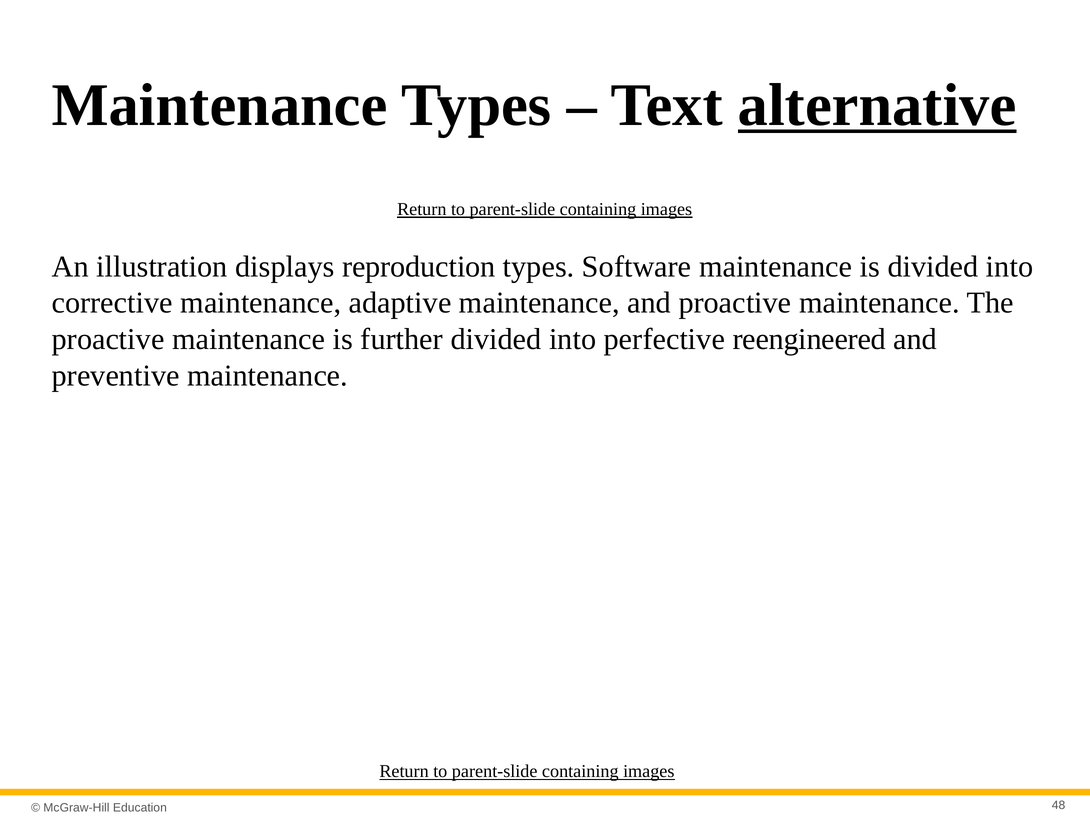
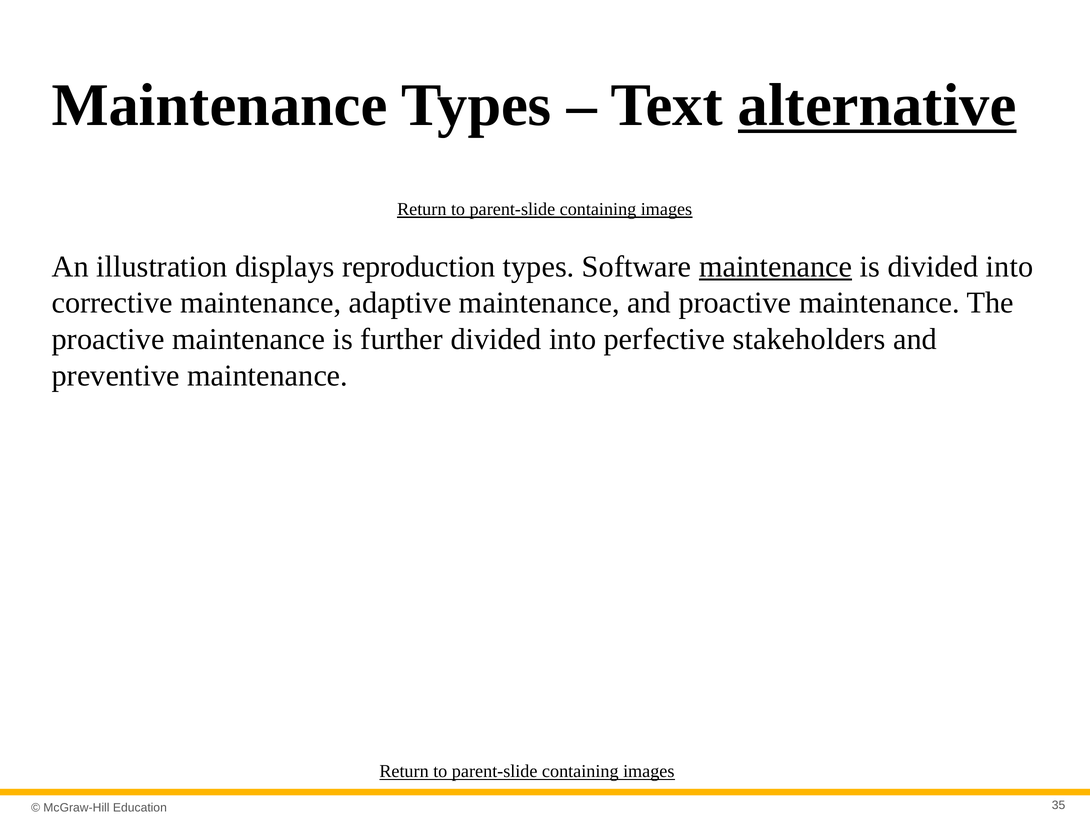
maintenance at (776, 267) underline: none -> present
reengineered: reengineered -> stakeholders
48: 48 -> 35
